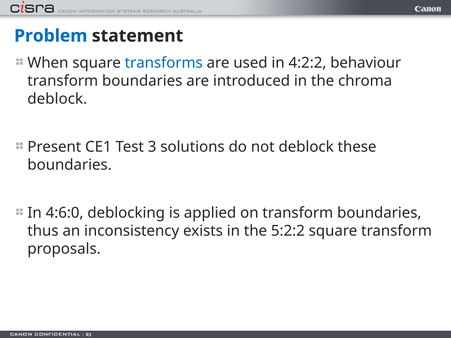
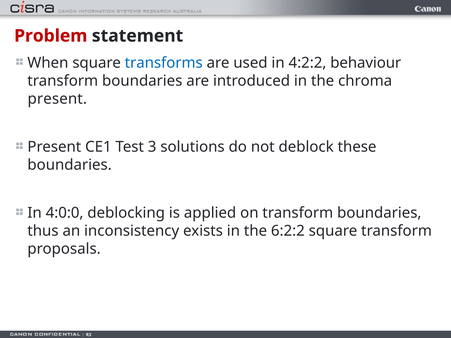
Problem colour: blue -> red
deblock at (57, 99): deblock -> present
4:6:0: 4:6:0 -> 4:0:0
5:2:2: 5:2:2 -> 6:2:2
